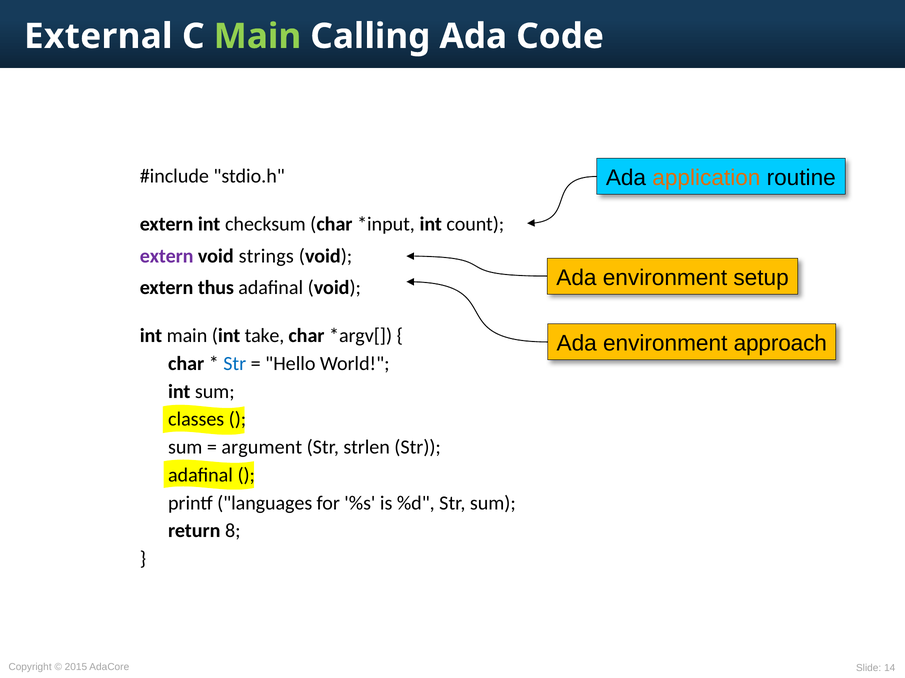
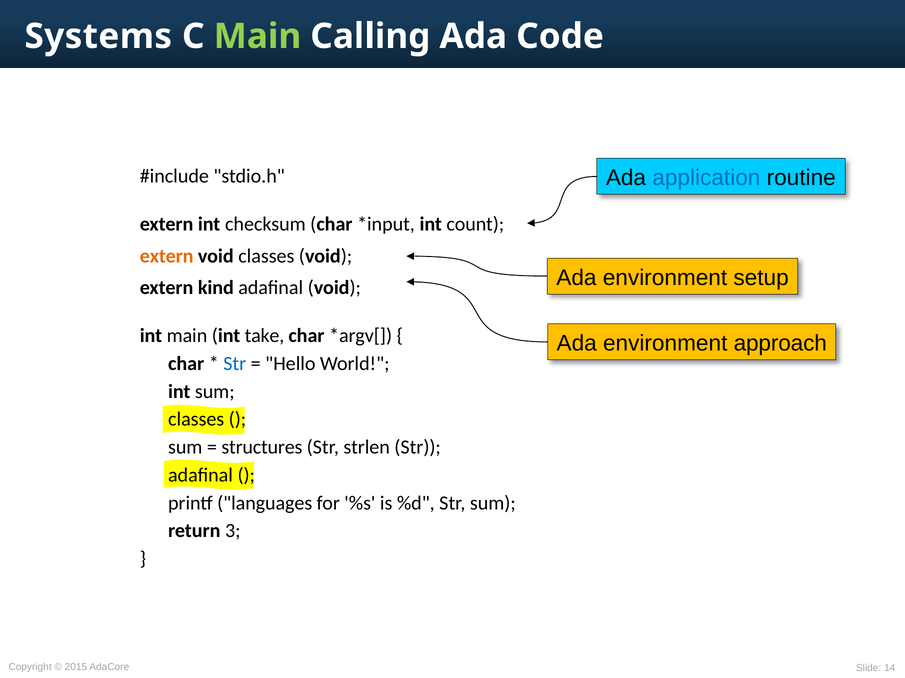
External: External -> Systems
application colour: orange -> blue
extern at (167, 256) colour: purple -> orange
void strings: strings -> classes
thus: thus -> kind
argument: argument -> structures
8: 8 -> 3
